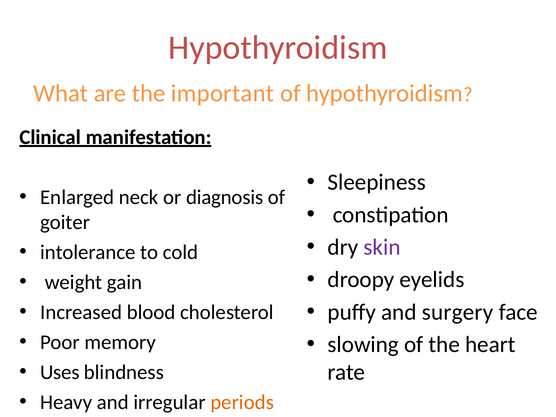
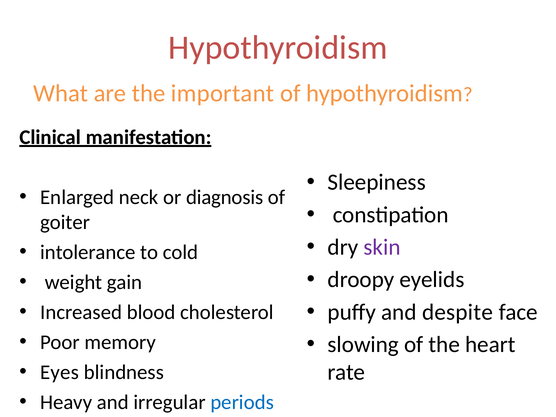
surgery: surgery -> despite
Uses: Uses -> Eyes
periods colour: orange -> blue
